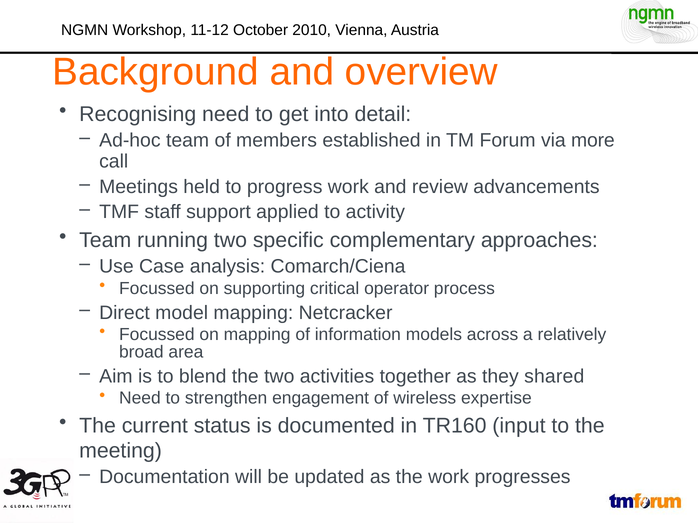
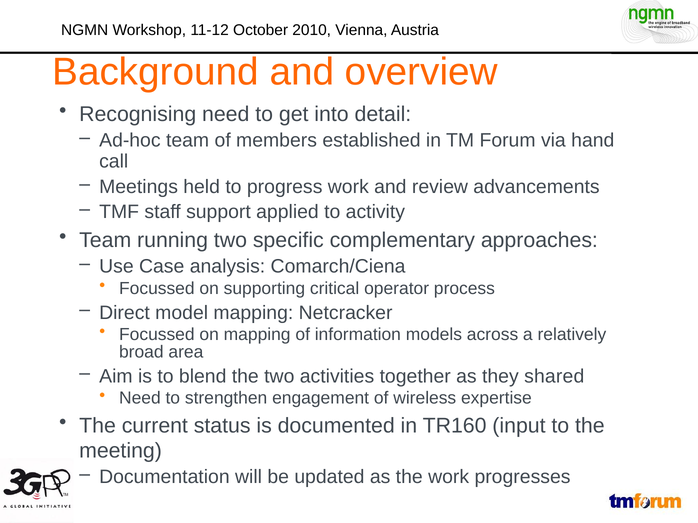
more: more -> hand
